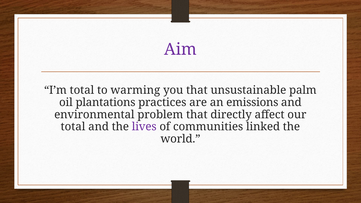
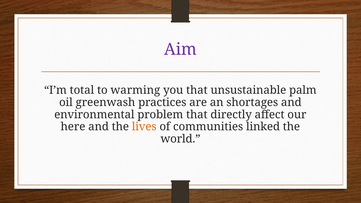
plantations: plantations -> greenwash
emissions: emissions -> shortages
total at (73, 127): total -> here
lives colour: purple -> orange
